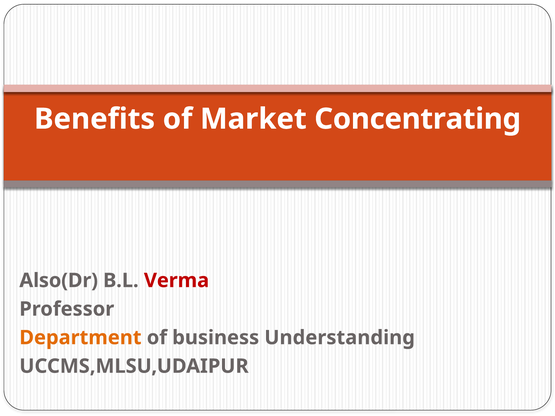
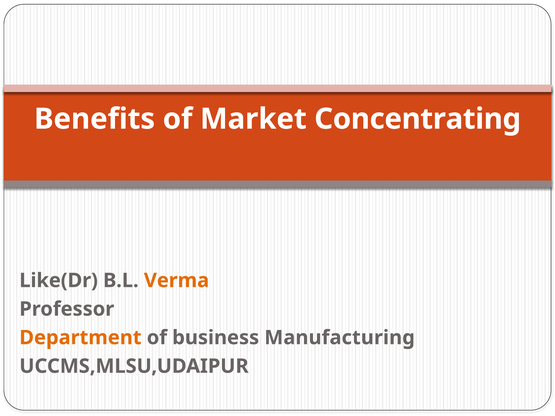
Also(Dr: Also(Dr -> Like(Dr
Verma colour: red -> orange
Understanding: Understanding -> Manufacturing
